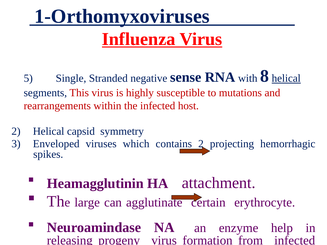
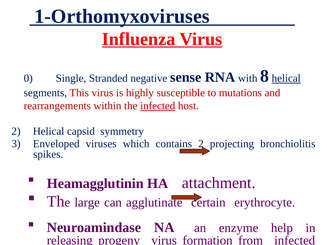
5: 5 -> 0
infected at (158, 106) underline: none -> present
hemorrhagic: hemorrhagic -> bronchiolitis
